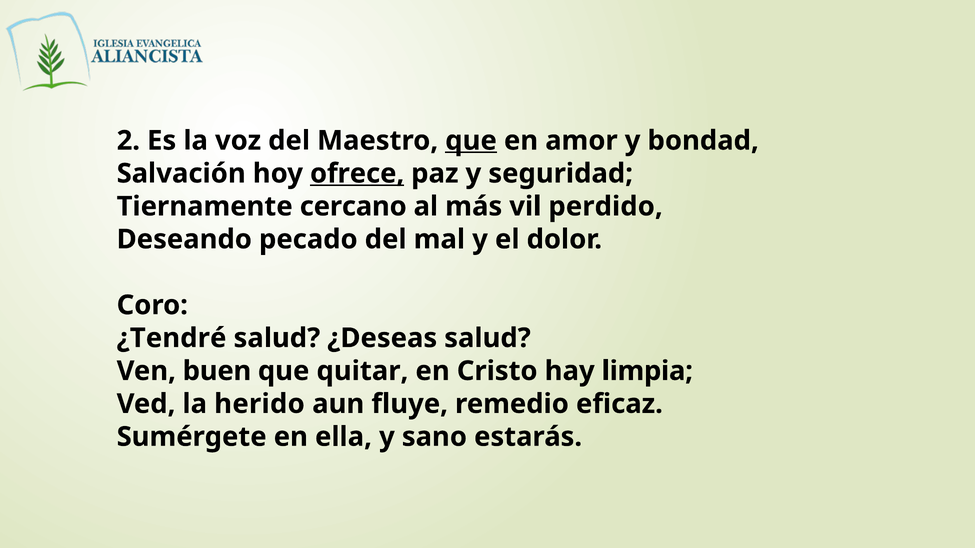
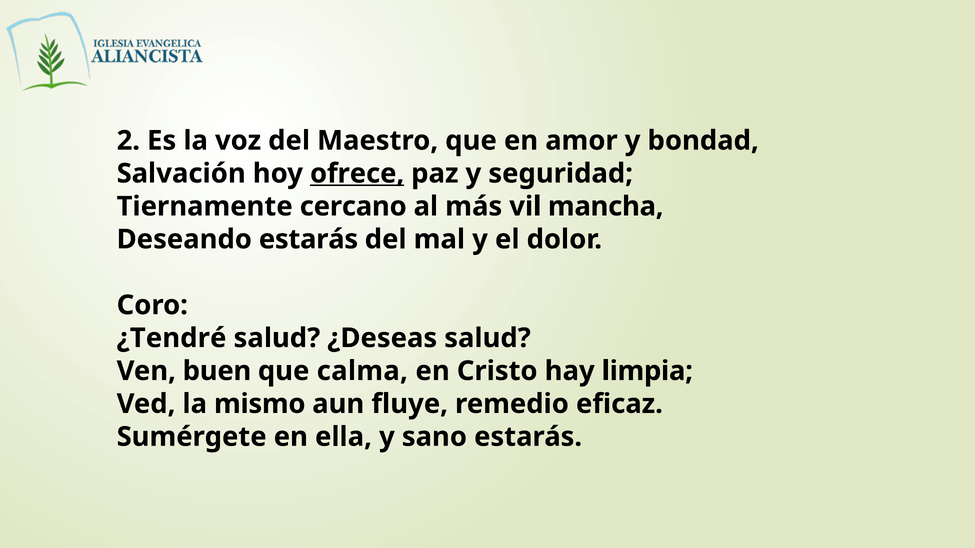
que at (471, 141) underline: present -> none
perdido: perdido -> mancha
Deseando pecado: pecado -> estarás
quitar: quitar -> calma
herido: herido -> mismo
